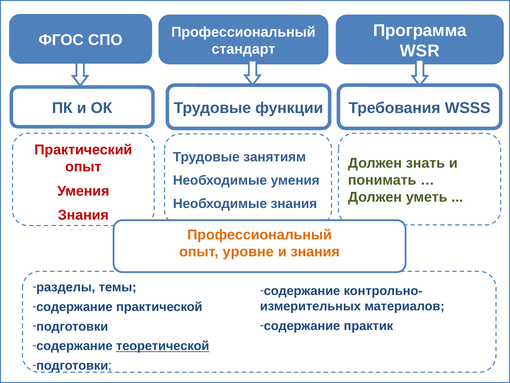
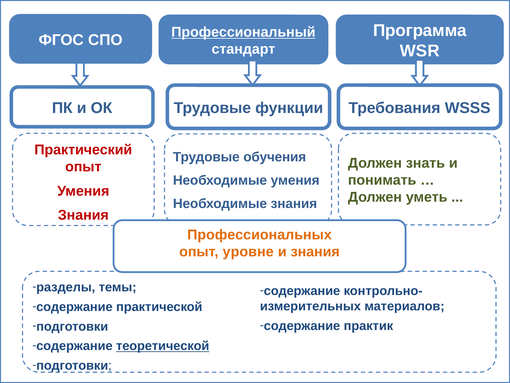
Профессиональный at (243, 32) underline: none -> present
занятиям: занятиям -> обучения
Профессиональный at (259, 234): Профессиональный -> Профессиональных
